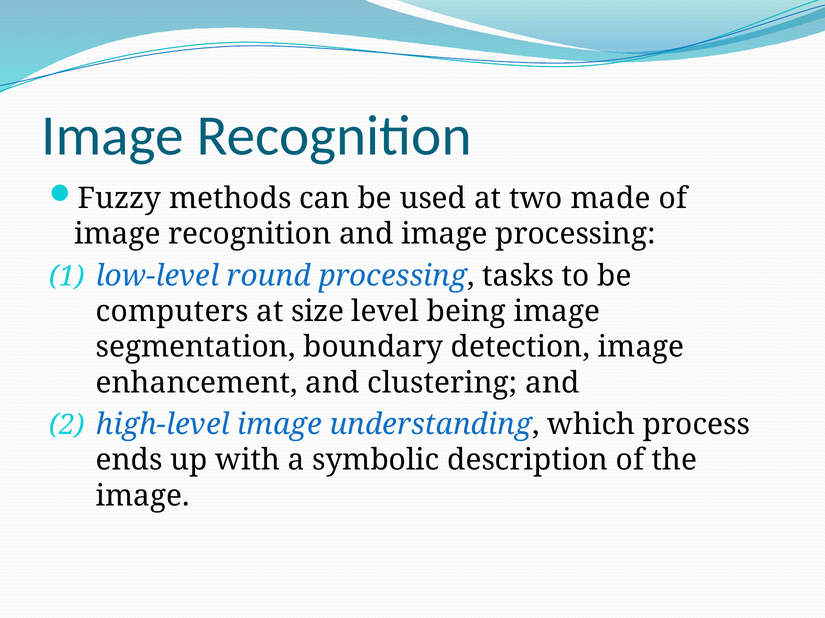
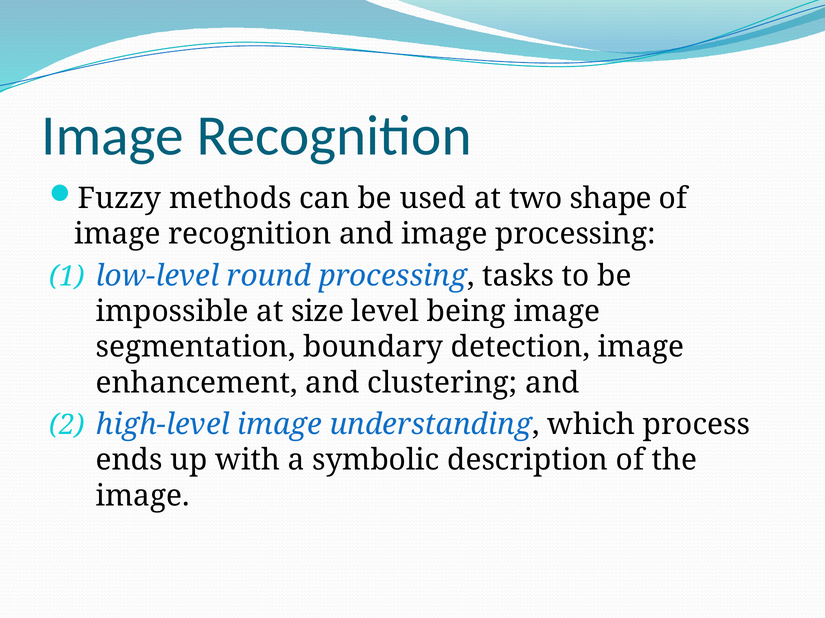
made: made -> shape
computers: computers -> impossible
